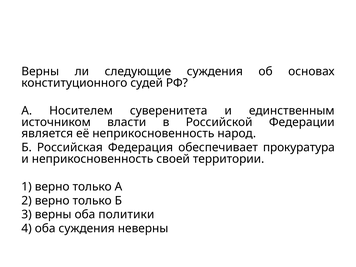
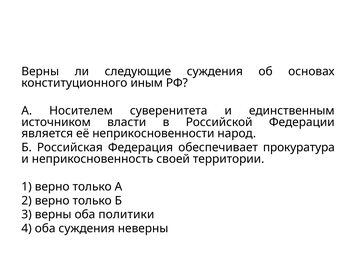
судей: судей -> иным
её неприкосновенность: неприкосновенность -> неприкосновенности
